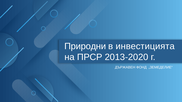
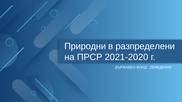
инвестицията: инвестицията -> разпределени
2013-2020: 2013-2020 -> 2021-2020
